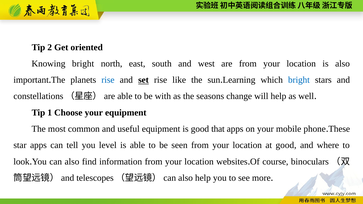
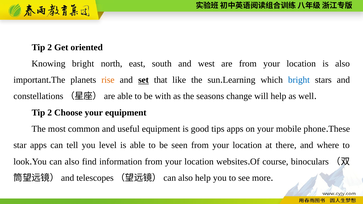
rise at (108, 80) colour: blue -> orange
set rise: rise -> that
1 at (50, 113): 1 -> 2
that: that -> tips
at good: good -> there
